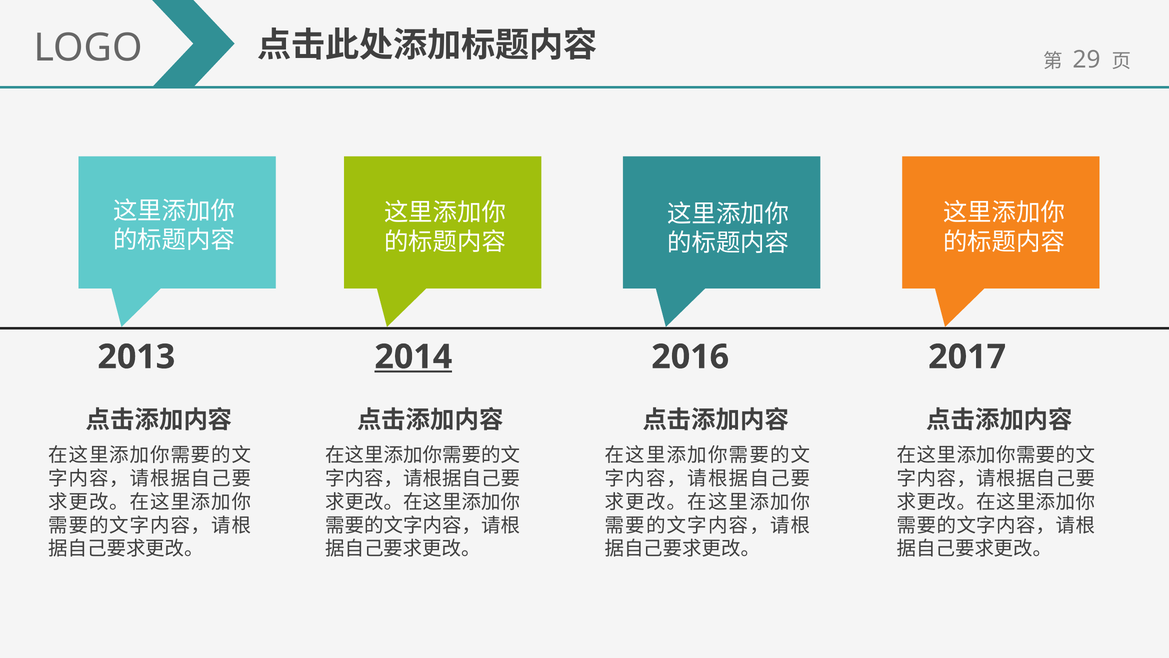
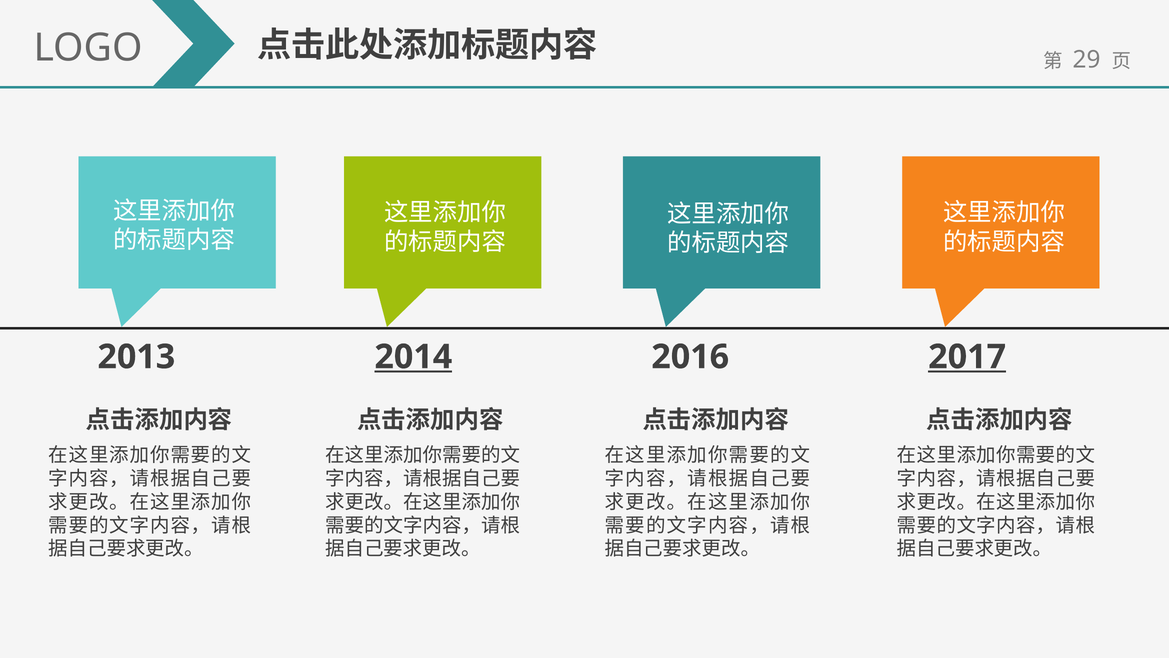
2017 underline: none -> present
